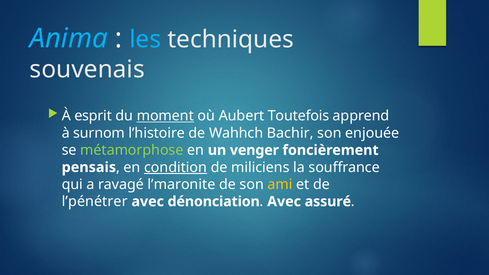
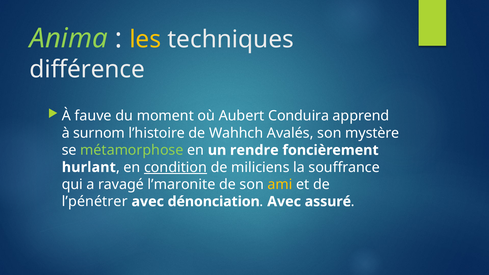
Anima colour: light blue -> light green
les colour: light blue -> yellow
souvenais: souvenais -> différence
esprit: esprit -> fauve
moment underline: present -> none
Toutefois: Toutefois -> Conduira
Bachir: Bachir -> Avalés
enjouée: enjouée -> mystère
venger: venger -> rendre
pensais: pensais -> hurlant
